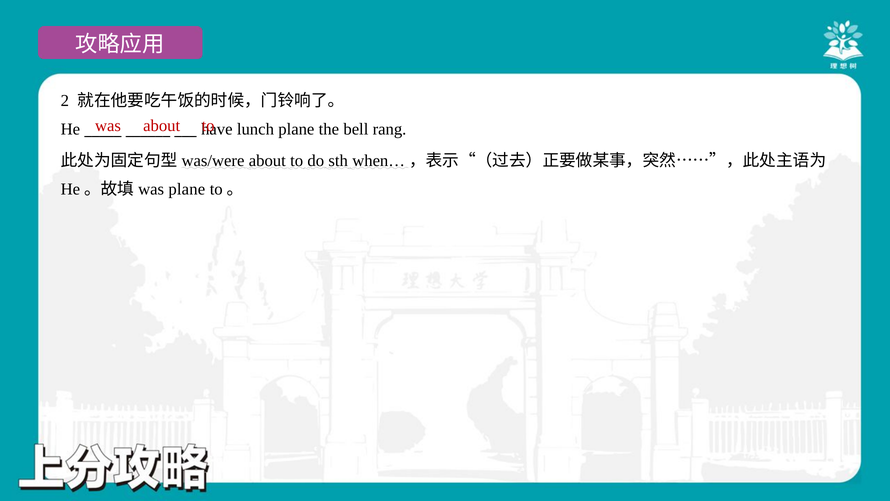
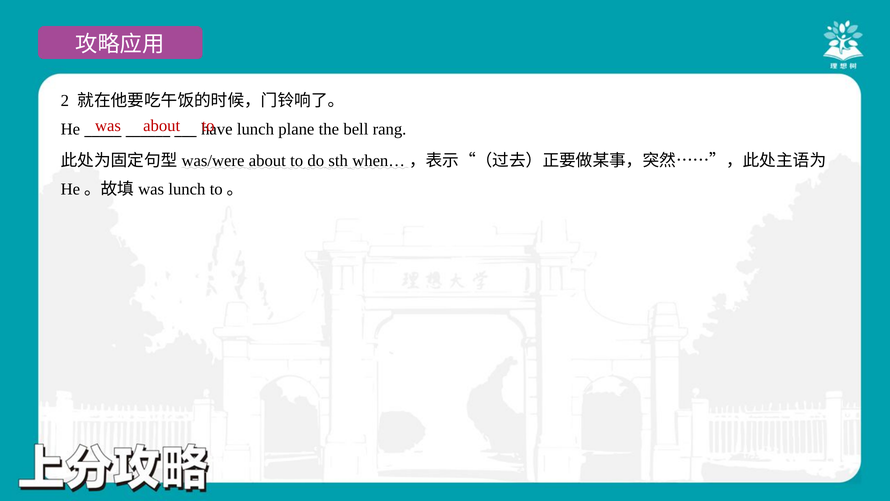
plane at (187, 189): plane -> lunch
